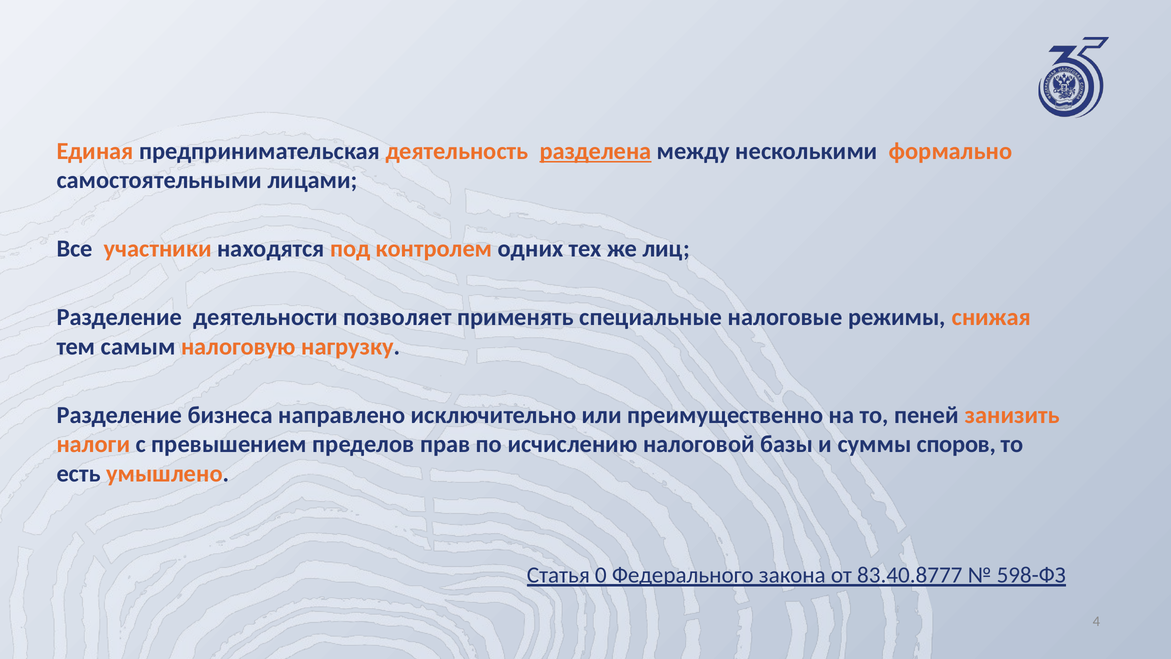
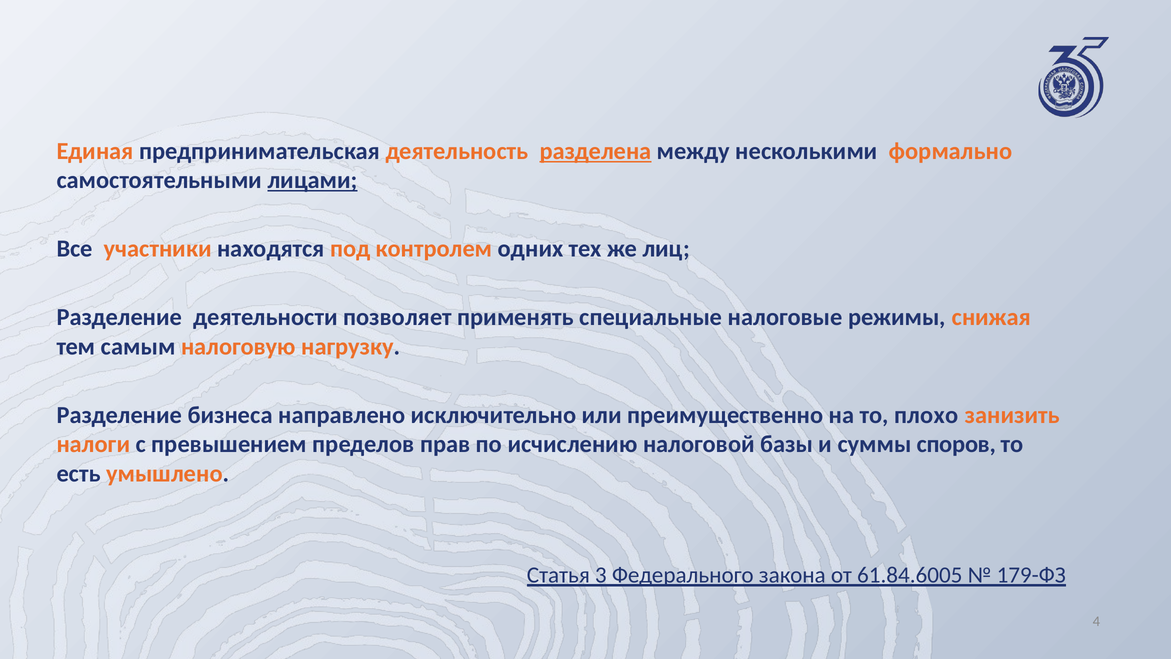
лицами underline: none -> present
пеней: пеней -> плохо
0: 0 -> 3
83.40.8777: 83.40.8777 -> 61.84.6005
598-ФЗ: 598-ФЗ -> 179-ФЗ
